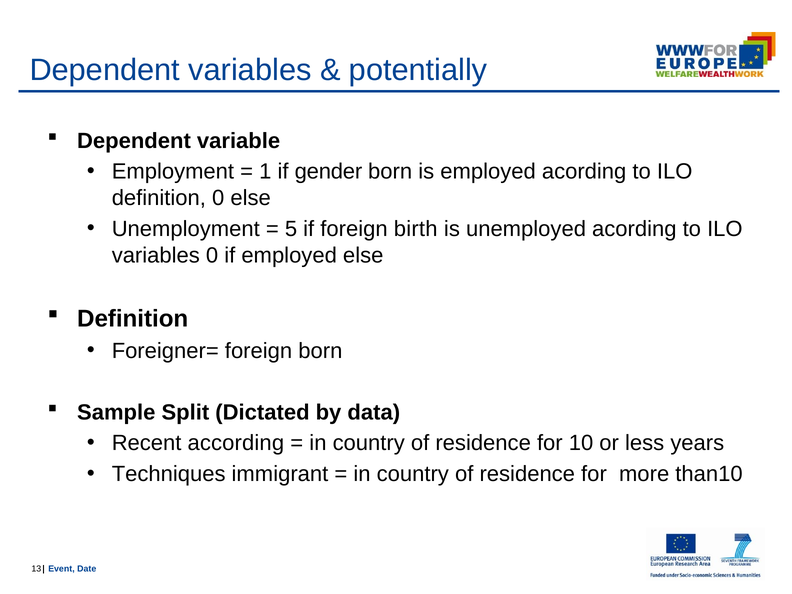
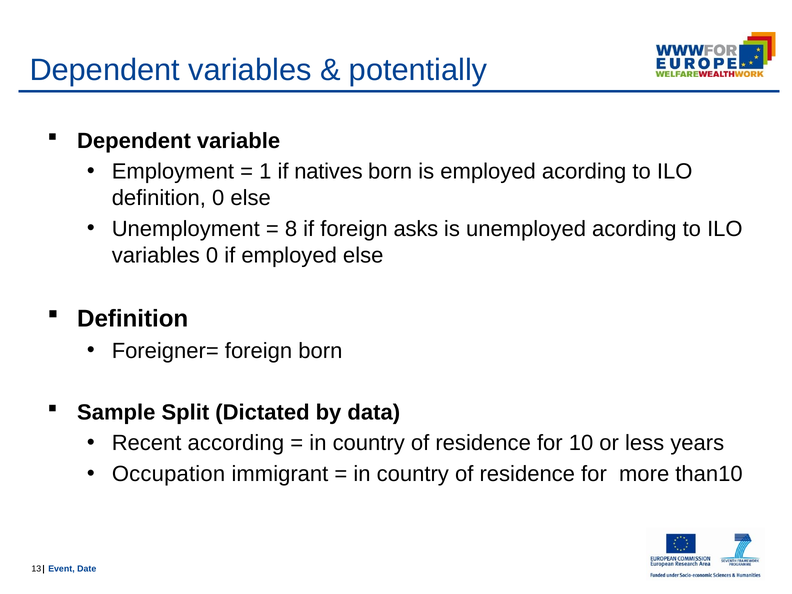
gender: gender -> natives
5: 5 -> 8
birth: birth -> asks
Techniques: Techniques -> Occupation
